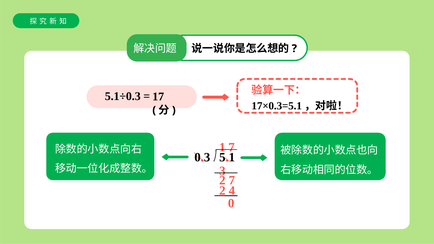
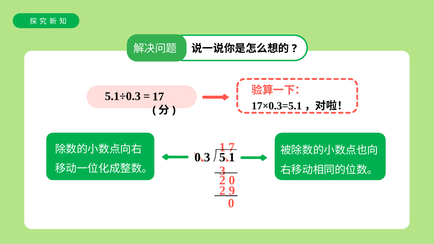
2 7: 7 -> 0
4: 4 -> 9
